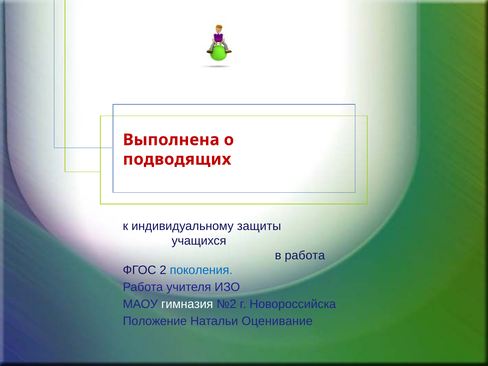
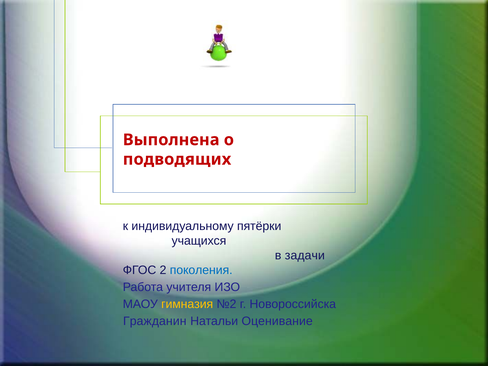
защиты: защиты -> пятёрки
в работа: работа -> задачи
гимназия colour: white -> yellow
Положение: Положение -> Гражданин
